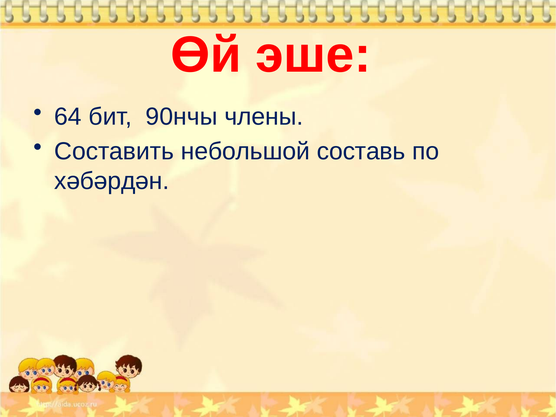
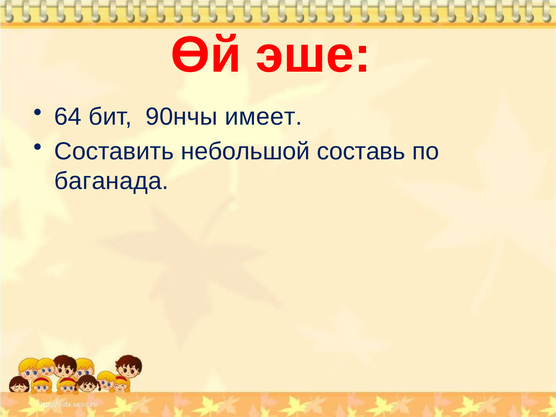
члены: члены -> имеет
хәбәрдән: хәбәрдән -> баганада
